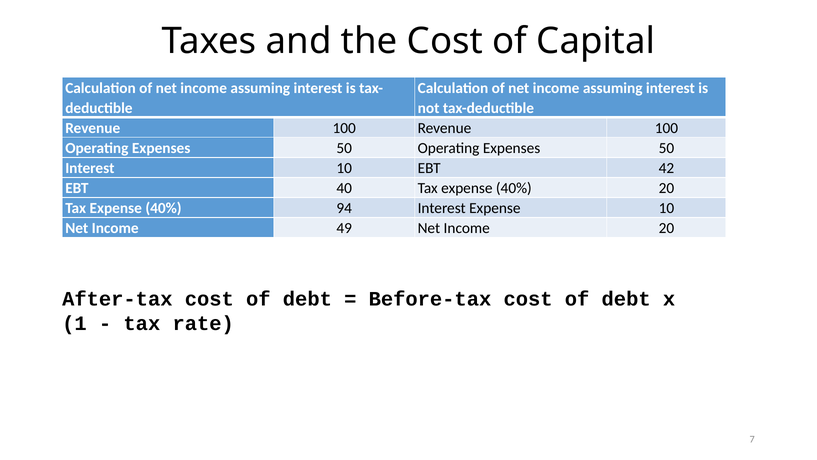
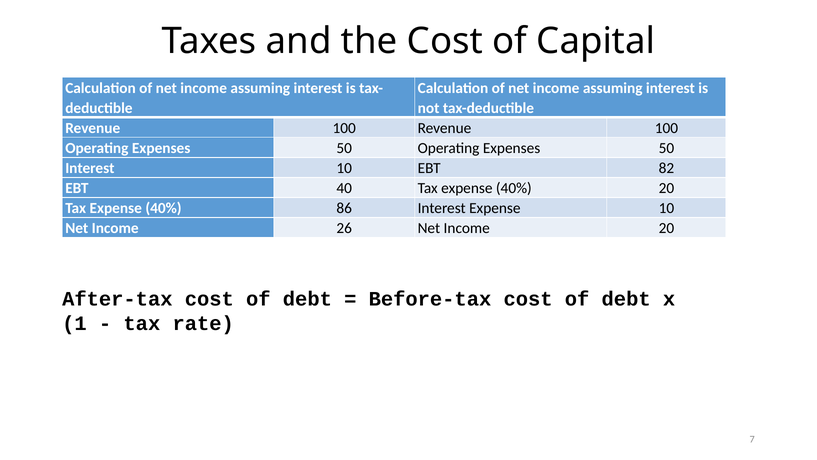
42: 42 -> 82
94: 94 -> 86
49: 49 -> 26
